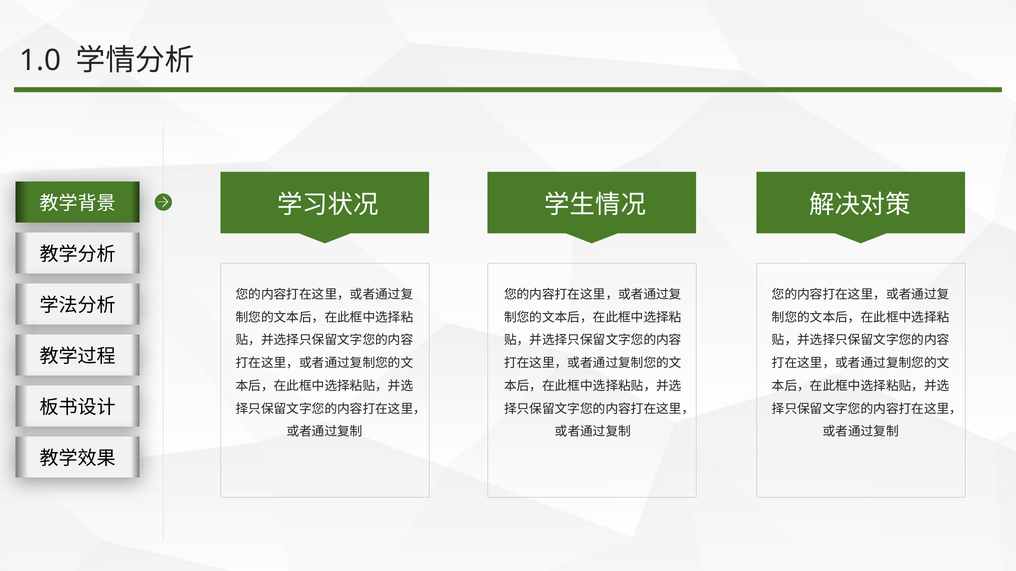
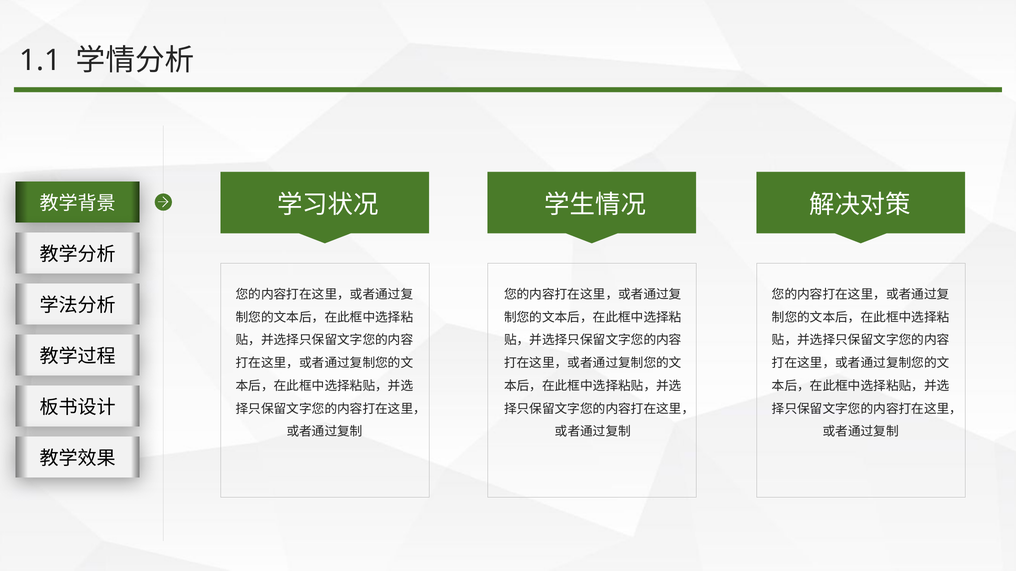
1.0: 1.0 -> 1.1
